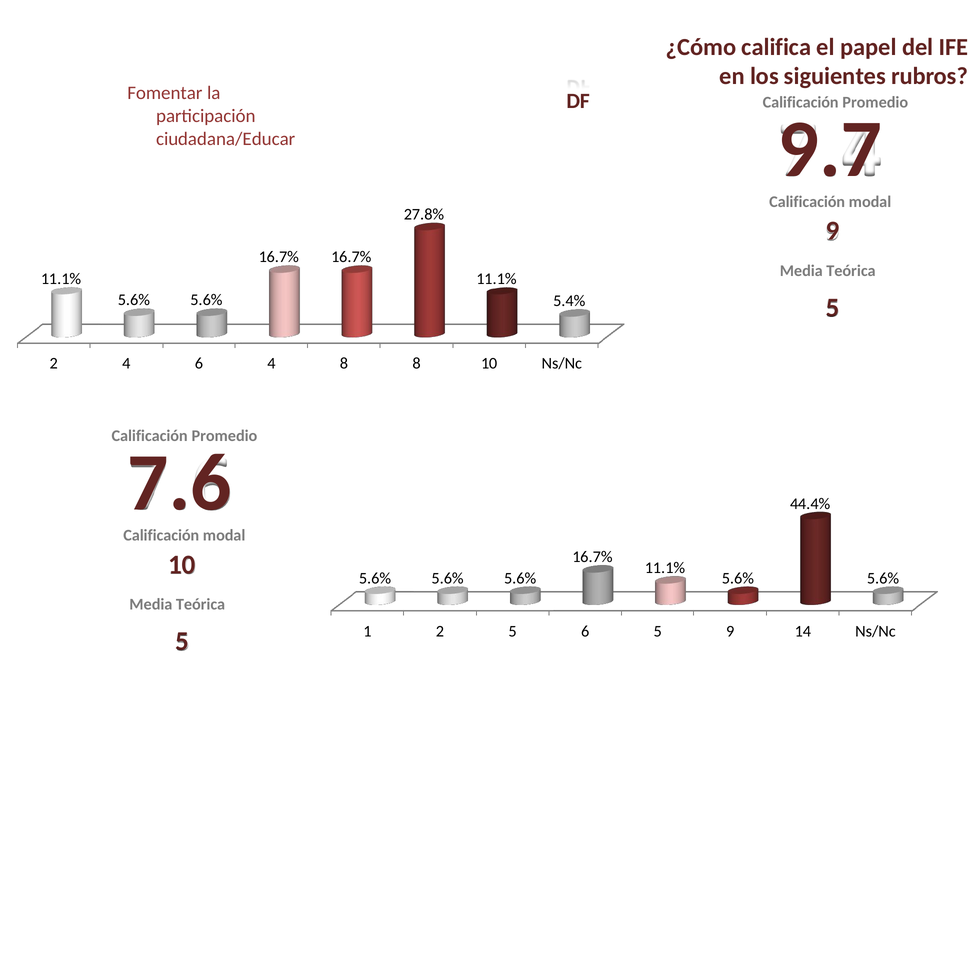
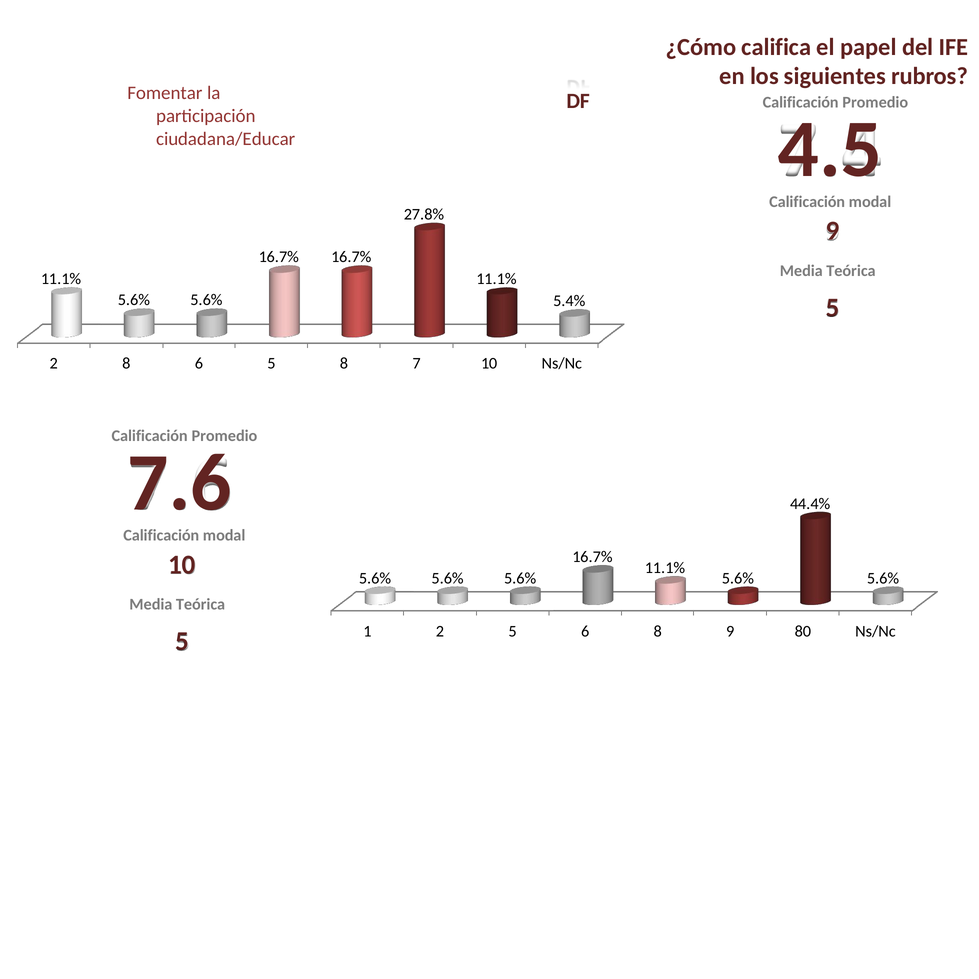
9.7: 9.7 -> 4.5
2 4: 4 -> 8
6 4: 4 -> 5
8 8: 8 -> 7
6 5: 5 -> 8
14: 14 -> 80
